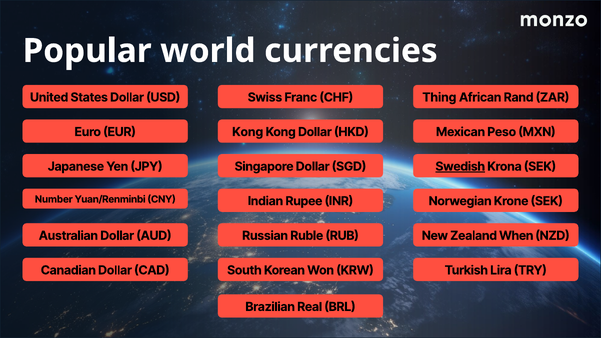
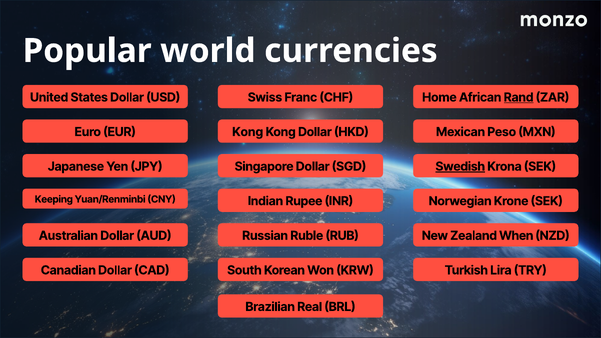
Thing: Thing -> Home
Rand underline: none -> present
Number: Number -> Keeping
